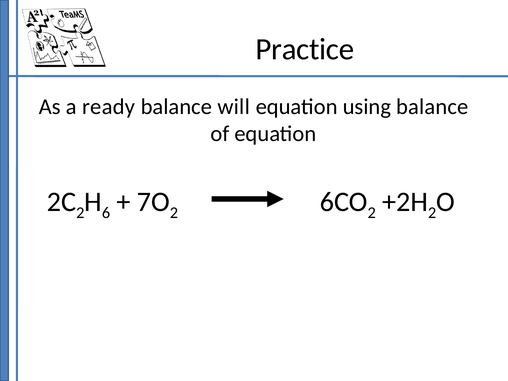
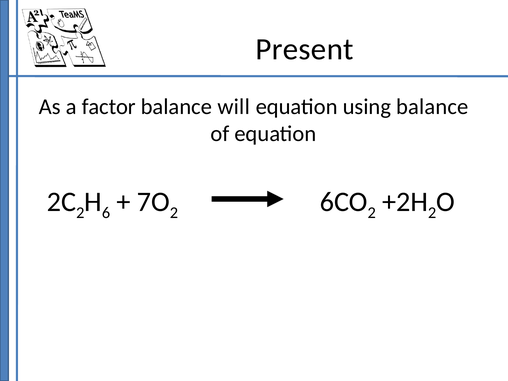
Practice: Practice -> Present
ready: ready -> factor
